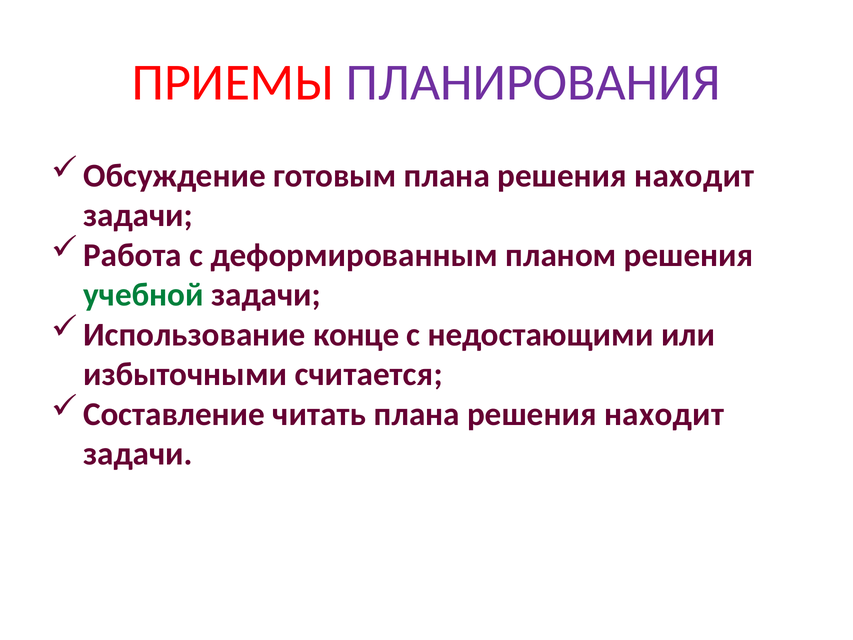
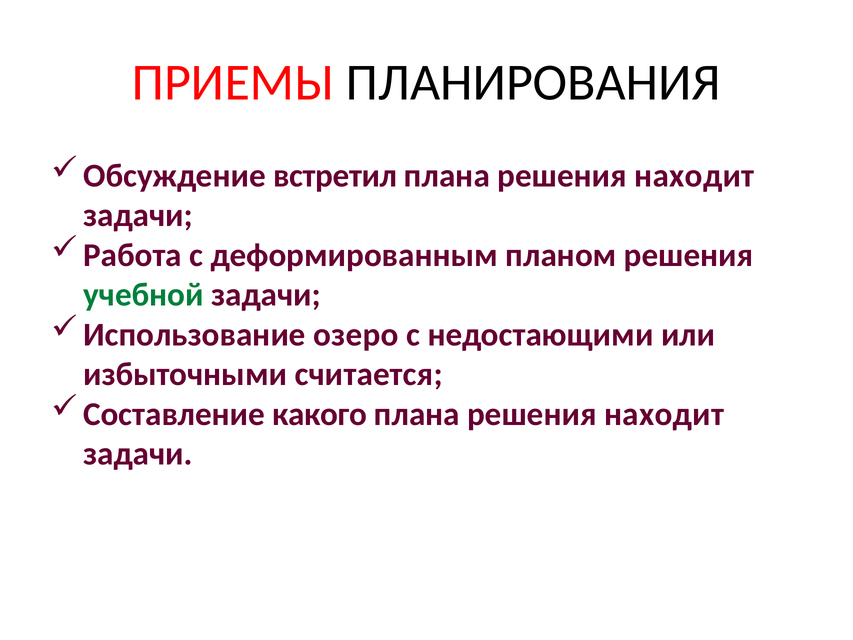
ПЛАНИРОВАНИЯ colour: purple -> black
готовым: готовым -> встретил
конце: конце -> озеро
читать: читать -> какого
